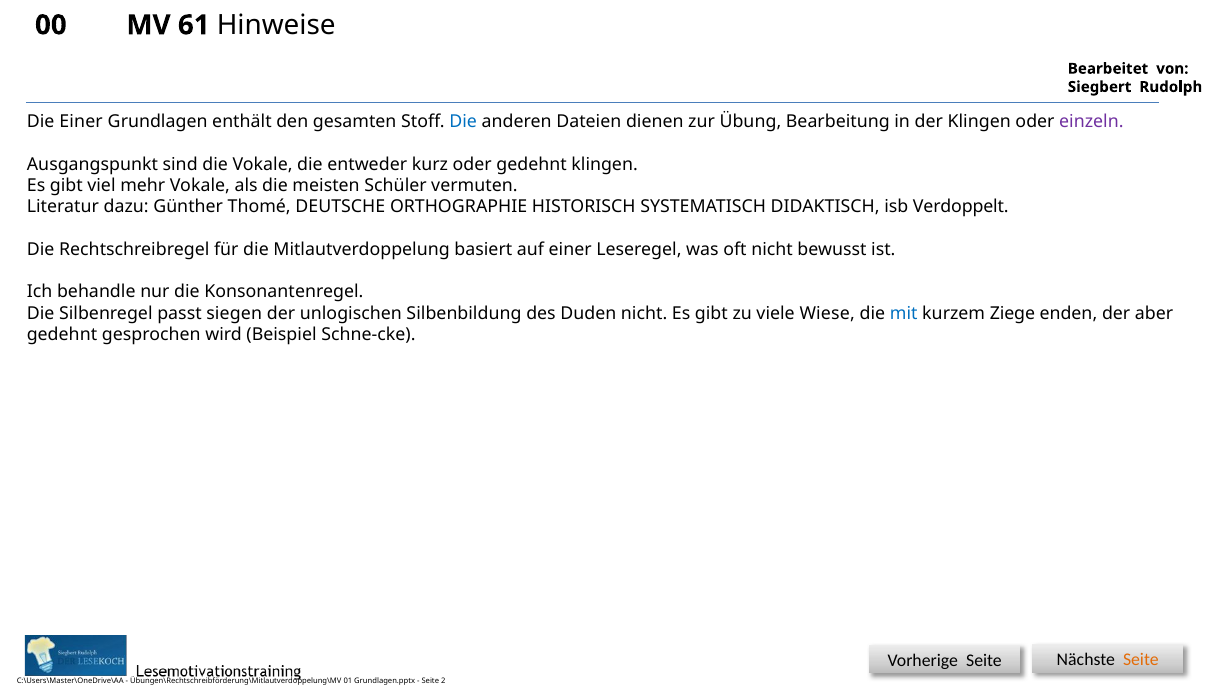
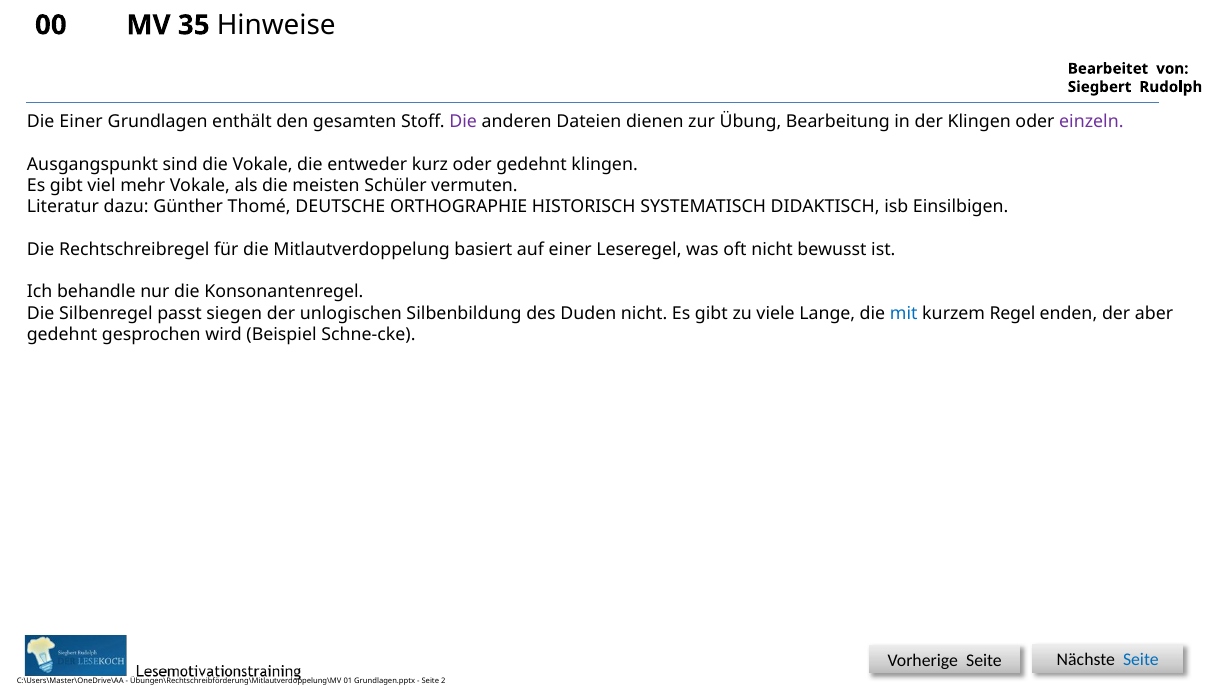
61: 61 -> 35
Die at (463, 122) colour: blue -> purple
Verdoppelt: Verdoppelt -> Einsilbigen
Wiese: Wiese -> Lange
Ziege: Ziege -> Regel
Seite at (1141, 660) colour: orange -> blue
